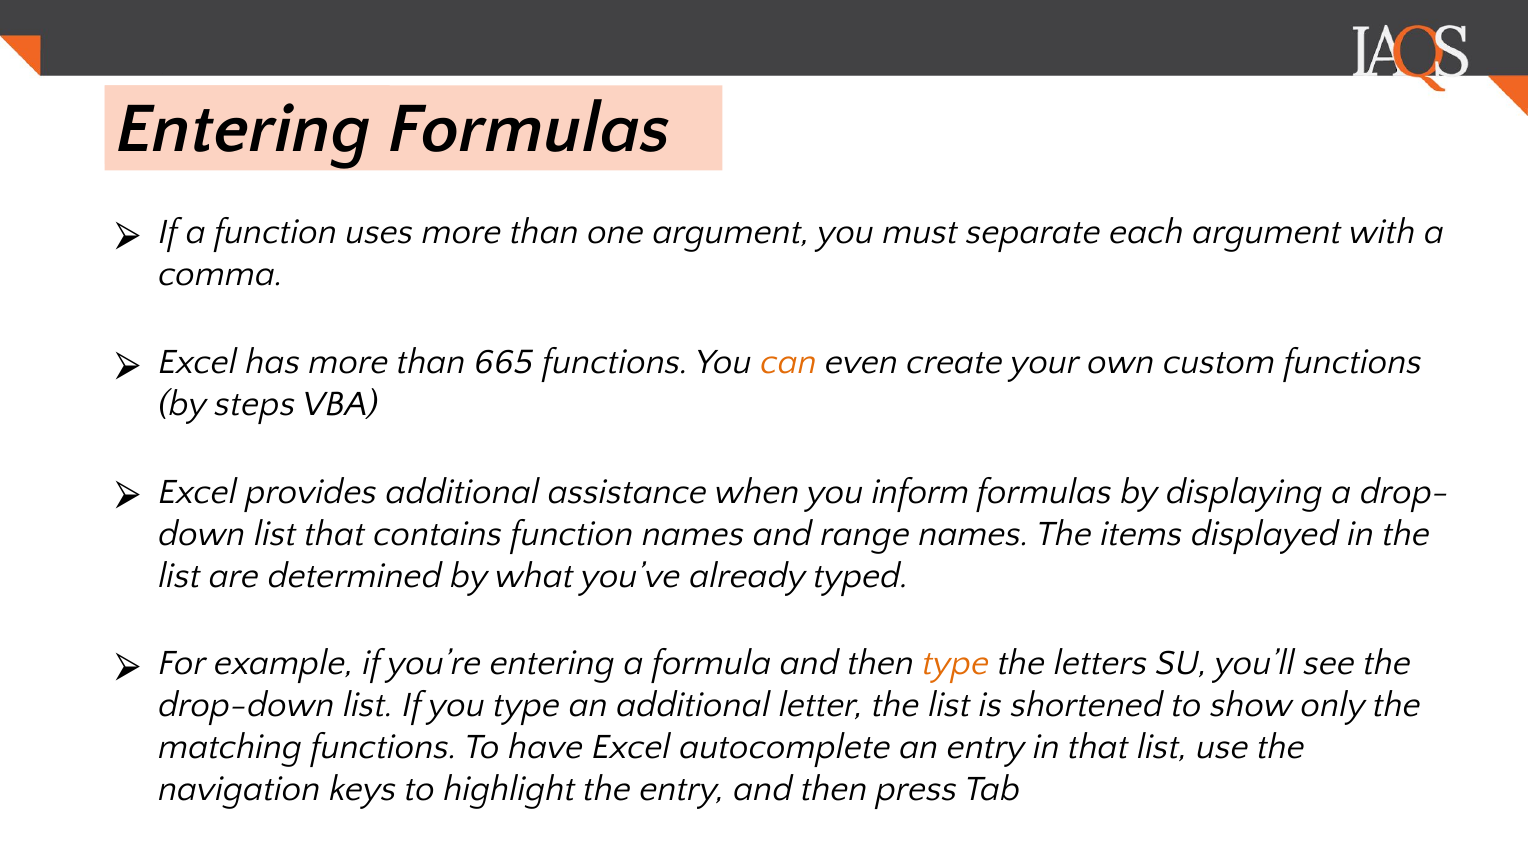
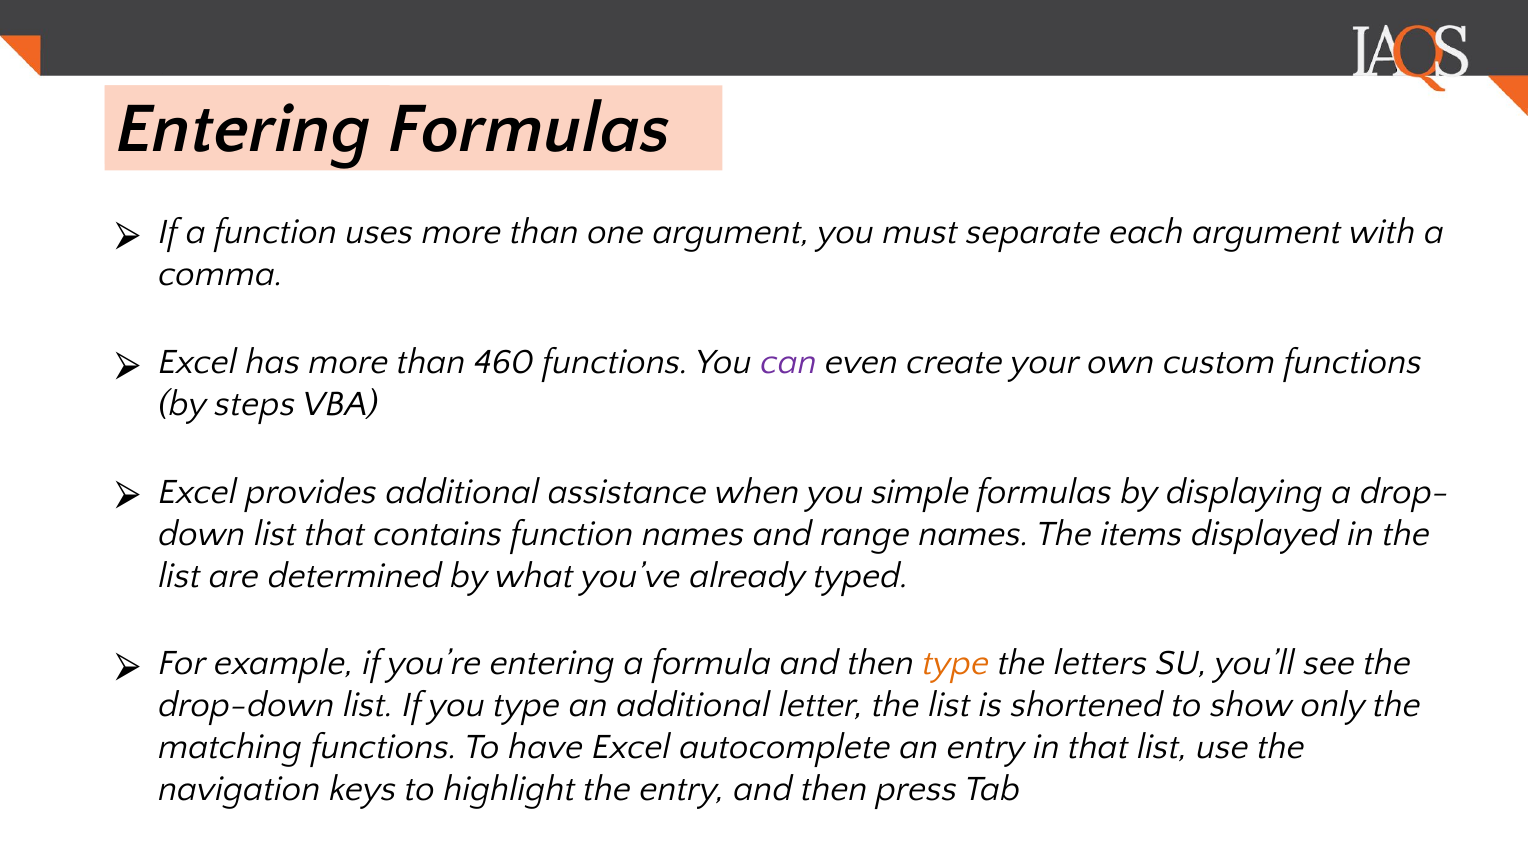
665: 665 -> 460
can colour: orange -> purple
inform: inform -> simple
